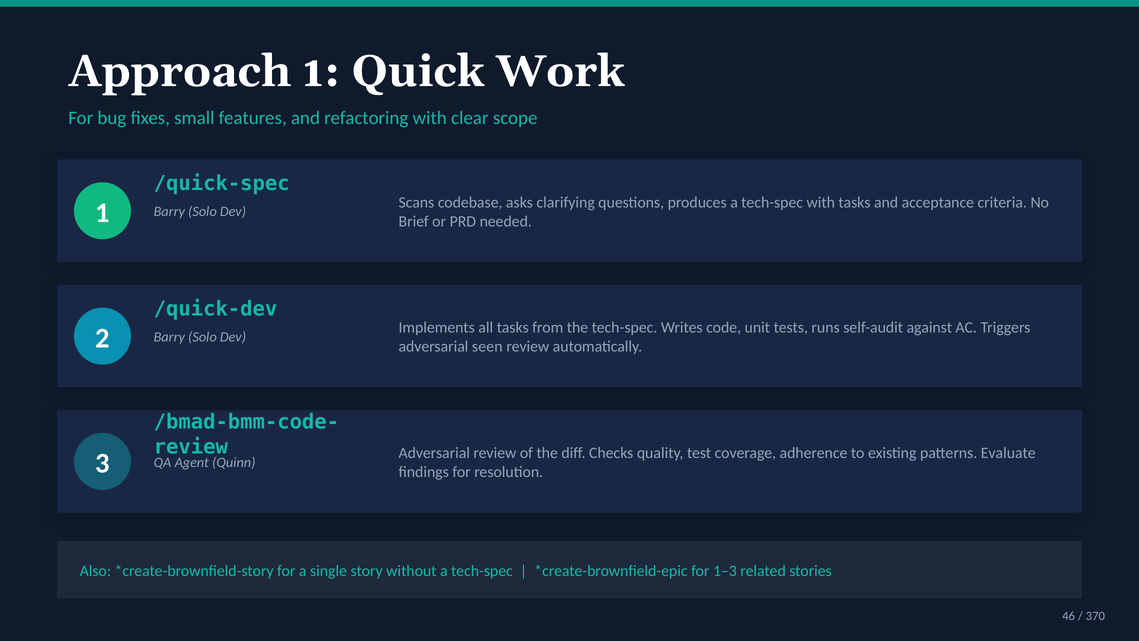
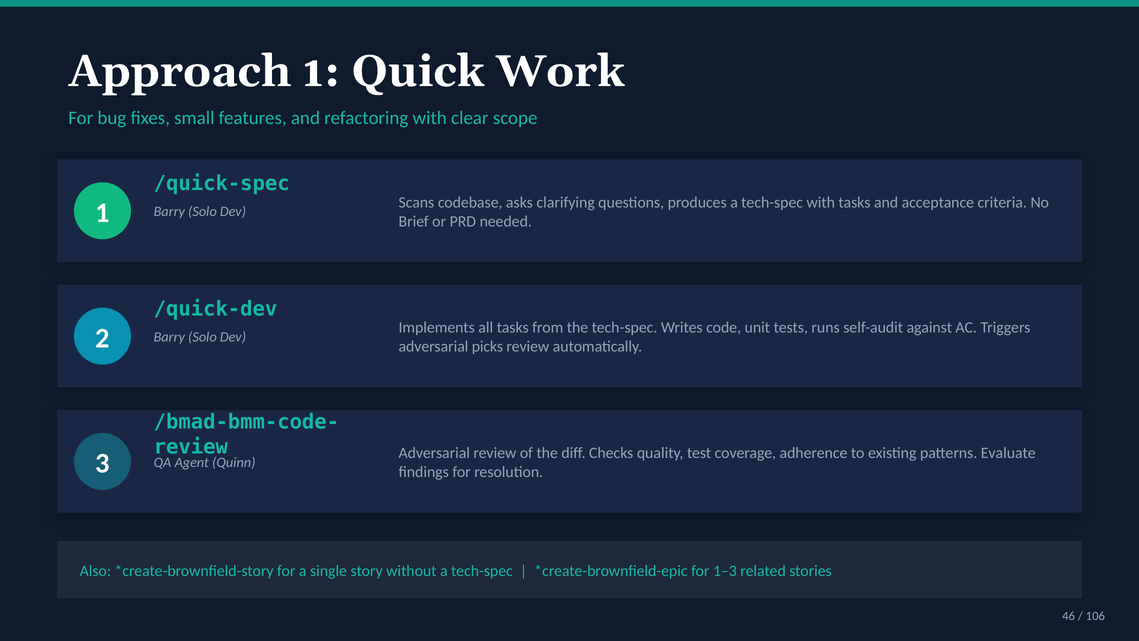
seen: seen -> picks
370: 370 -> 106
